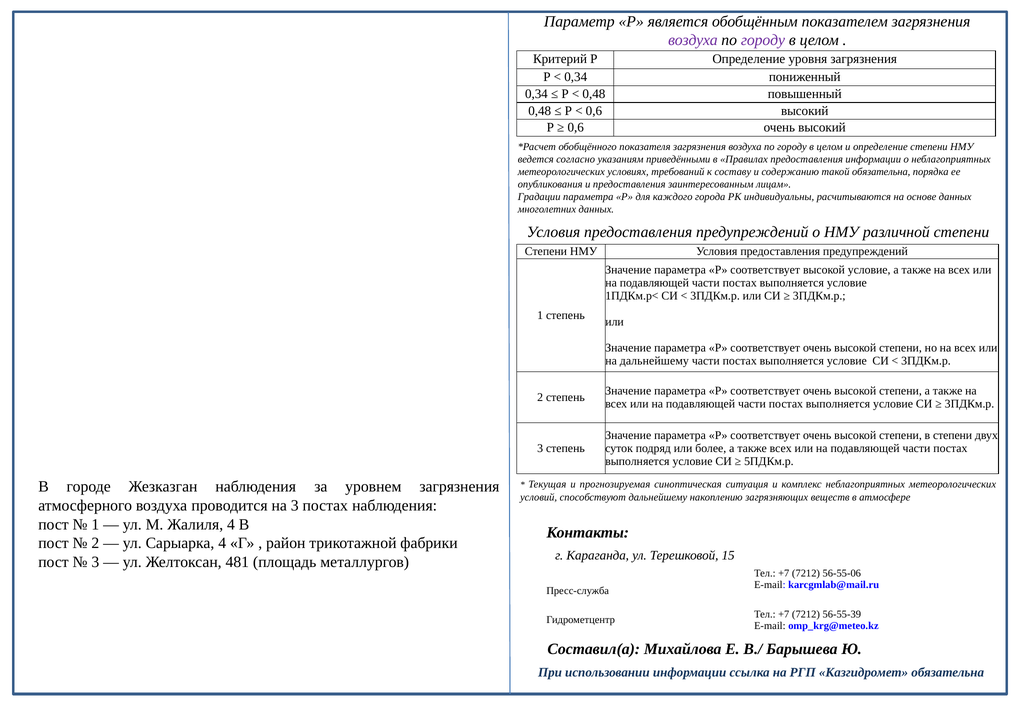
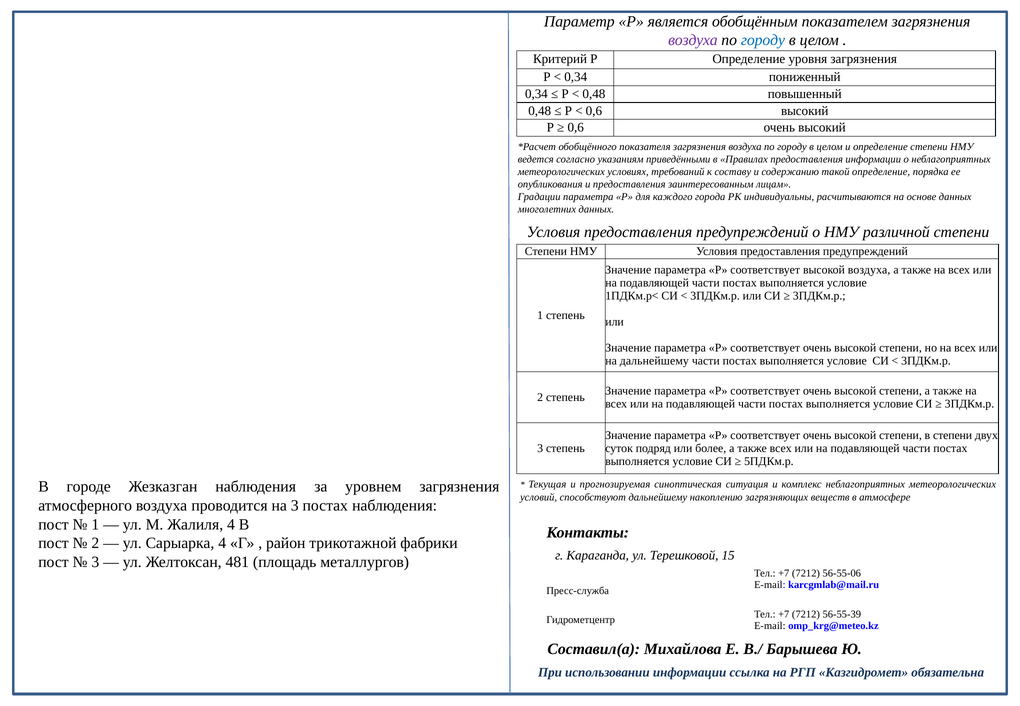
городу at (763, 40) colour: purple -> blue
такой обязательна: обязательна -> определение
высокой условие: условие -> воздуха
